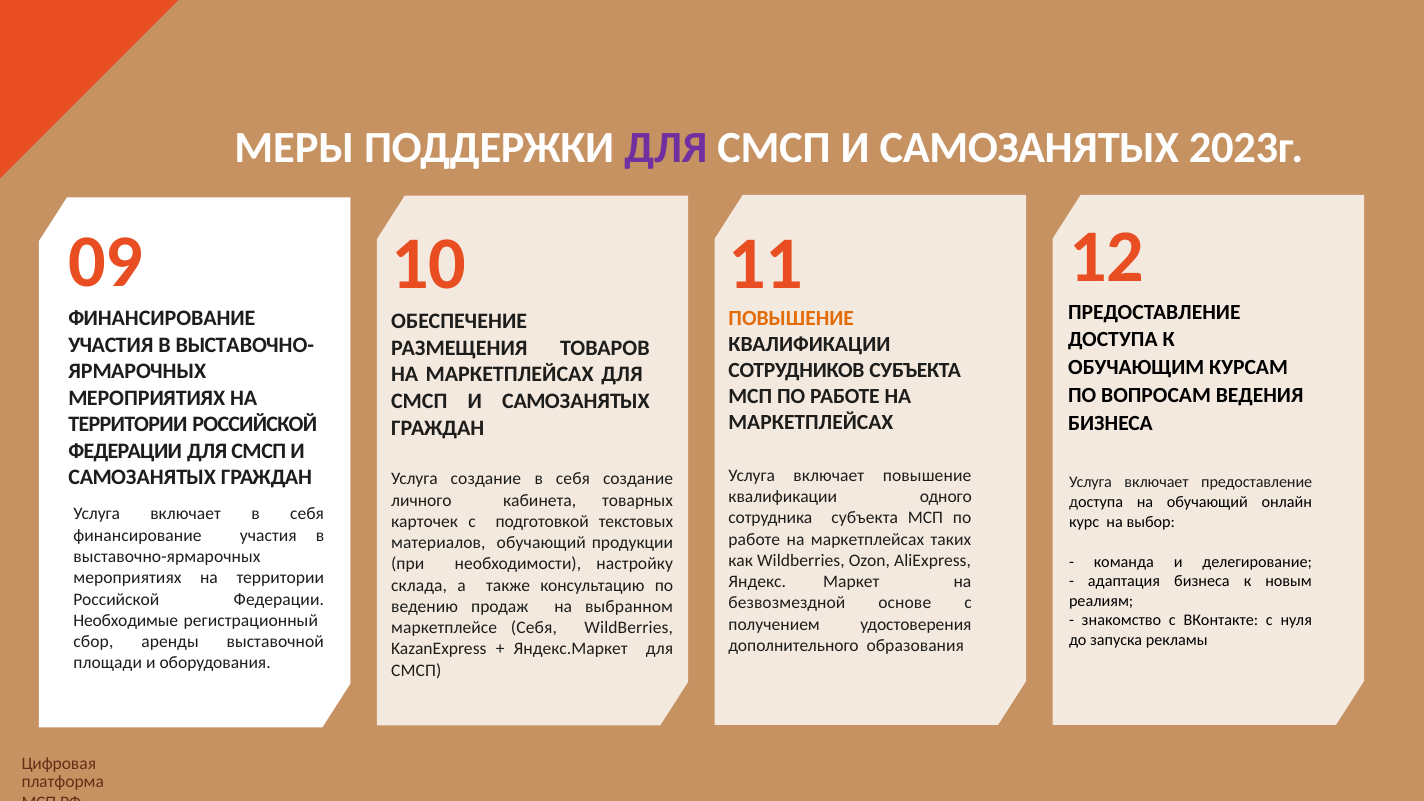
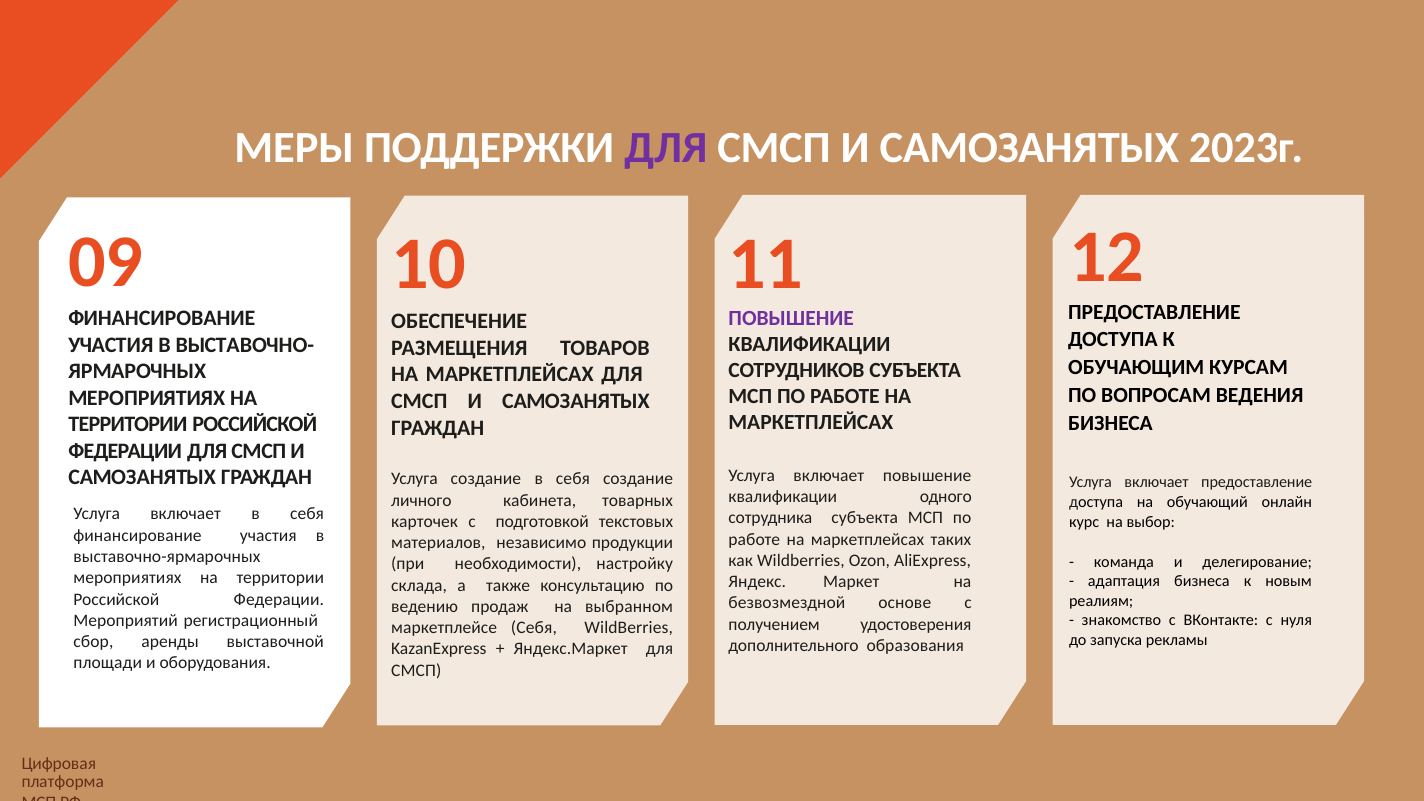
ПОВЫШЕНИЕ at (791, 319) colour: orange -> purple
материалов обучающий: обучающий -> независимо
Необходимые: Необходимые -> Мероприятий
